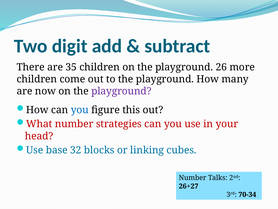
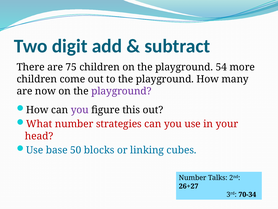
35: 35 -> 75
26: 26 -> 54
you at (80, 110) colour: blue -> purple
32: 32 -> 50
